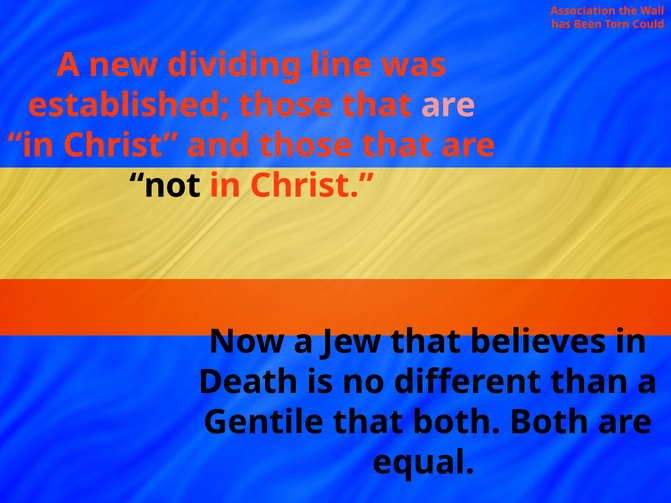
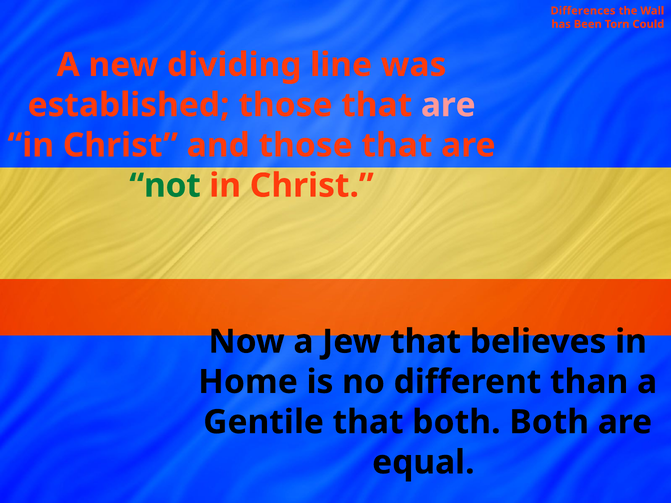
Association: Association -> Differences
not colour: black -> green
Death: Death -> Home
